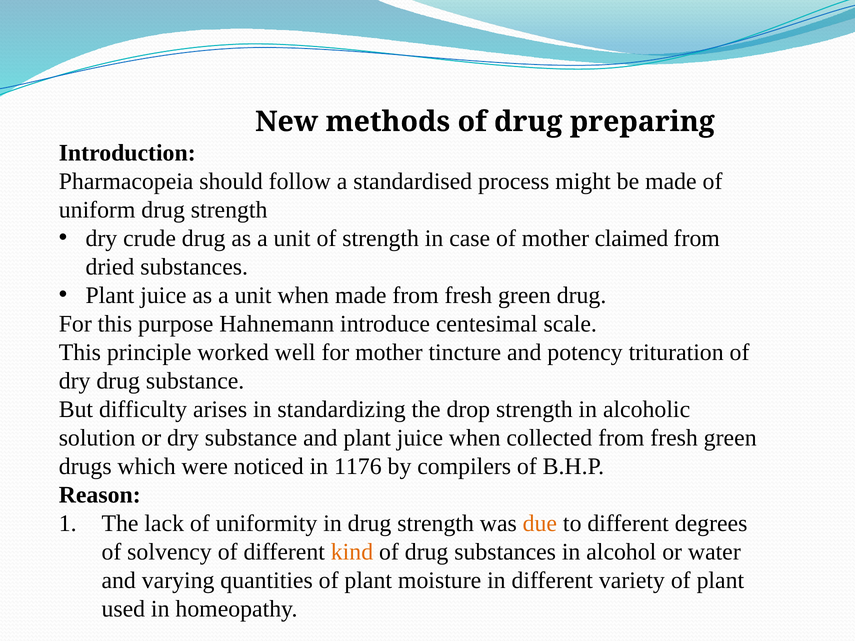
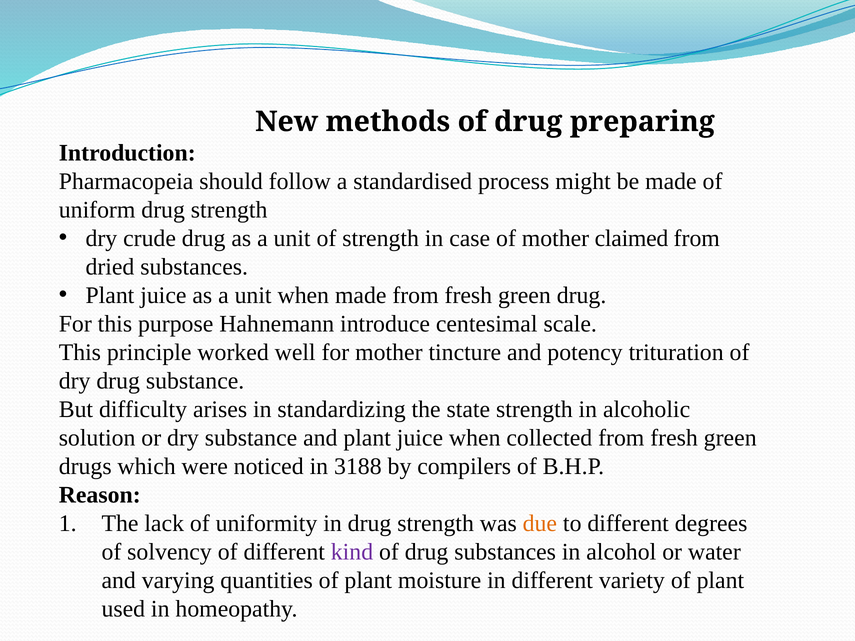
drop: drop -> state
1176: 1176 -> 3188
kind colour: orange -> purple
